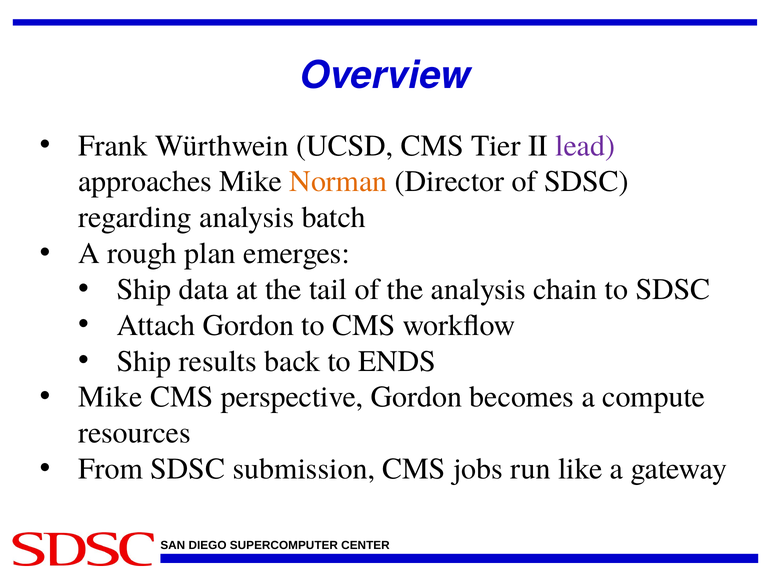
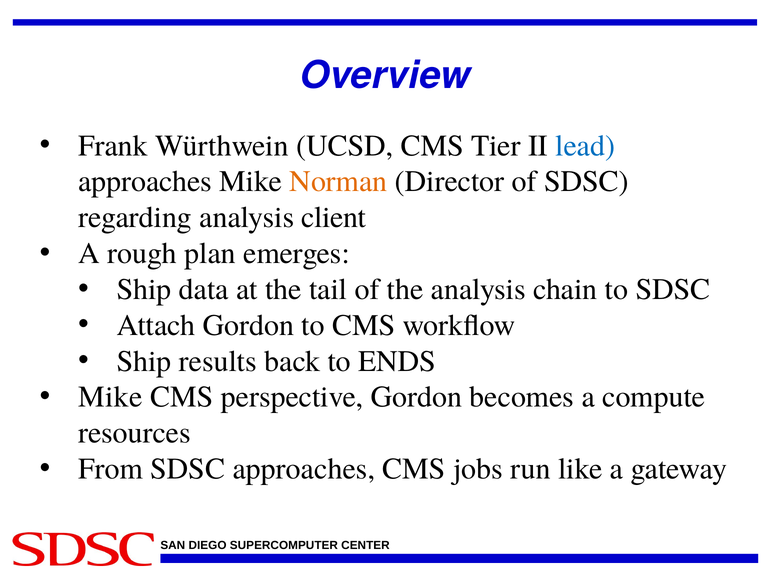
lead colour: purple -> blue
batch: batch -> client
SDSC submission: submission -> approaches
